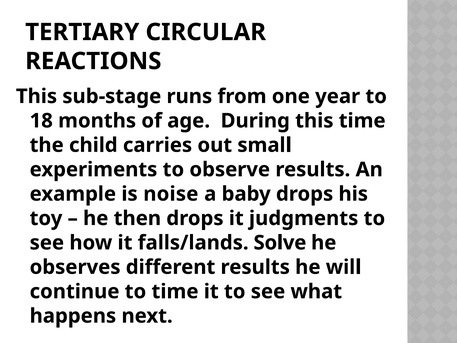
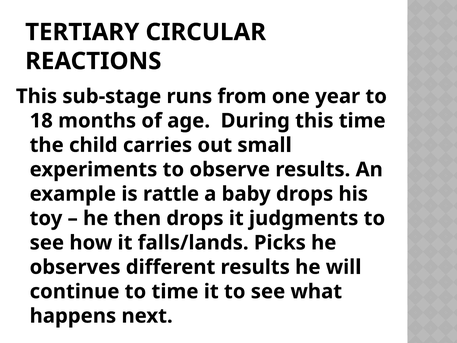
noise: noise -> rattle
Solve: Solve -> Picks
